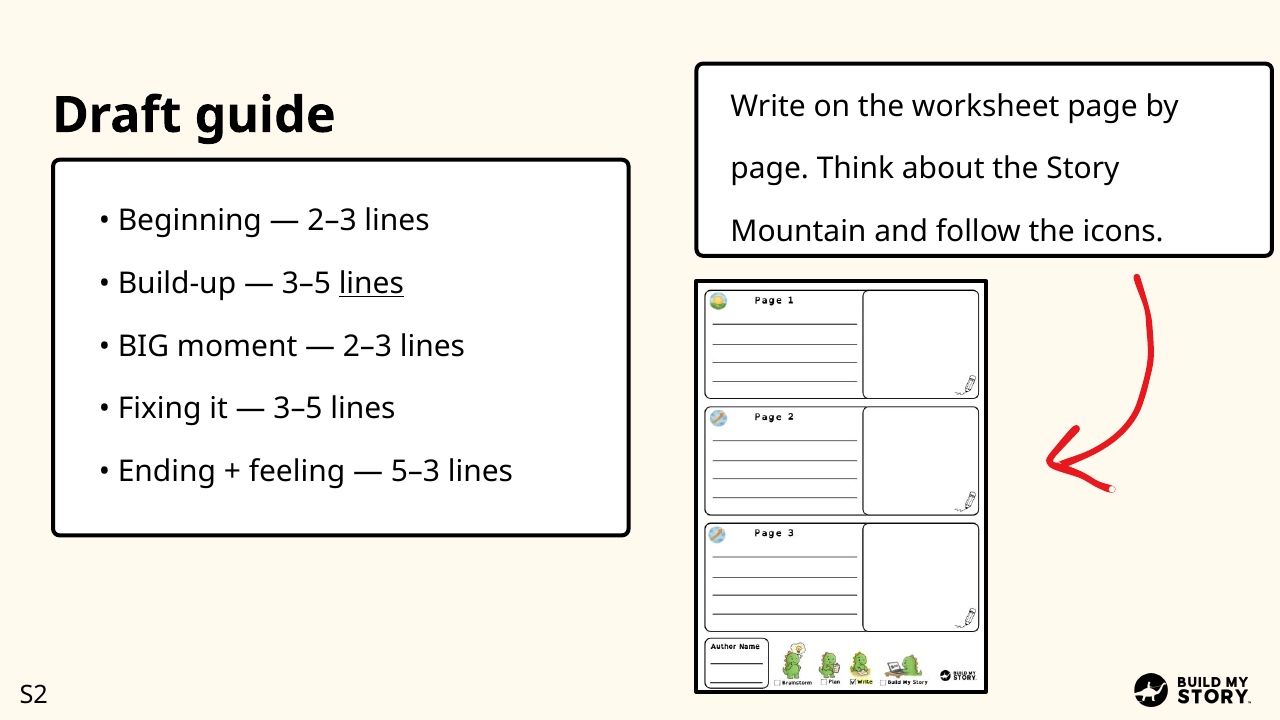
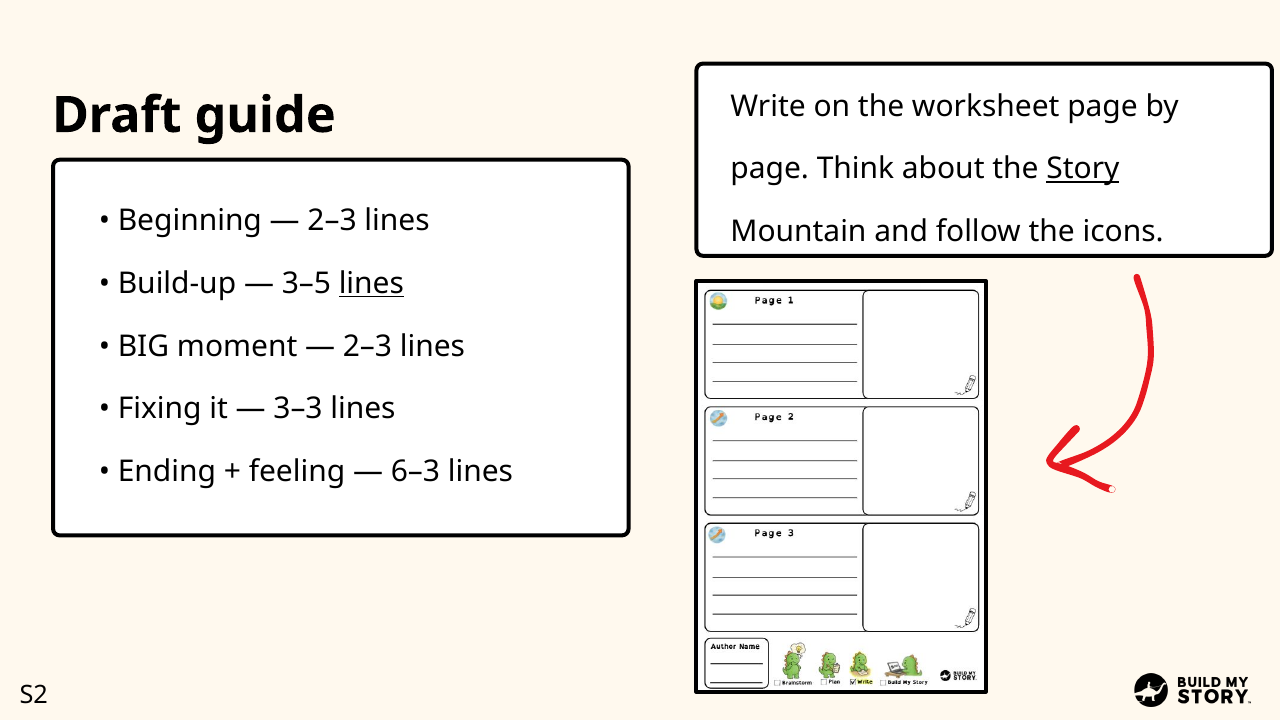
Story underline: none -> present
3–5 at (298, 409): 3–5 -> 3–3
5–3: 5–3 -> 6–3
